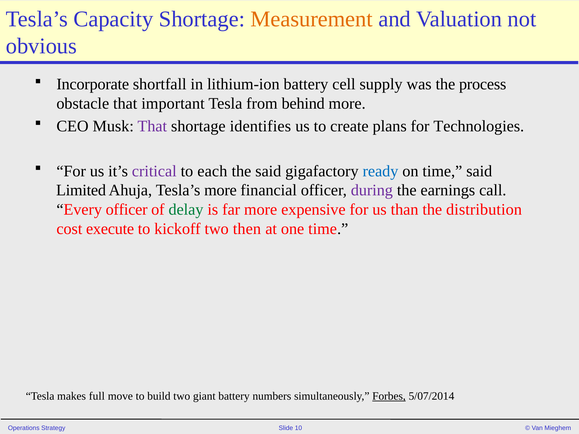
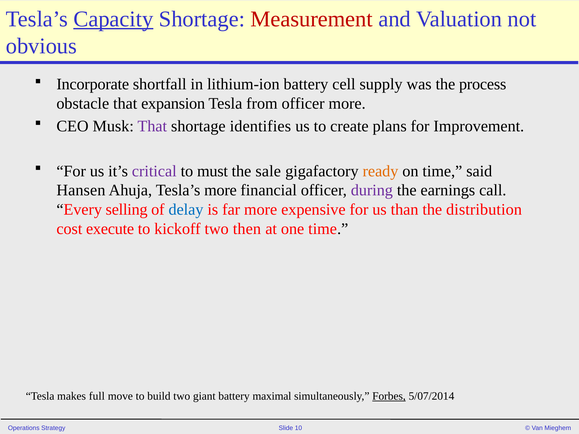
Capacity underline: none -> present
Measurement colour: orange -> red
important: important -> expansion
from behind: behind -> officer
Technologies: Technologies -> Improvement
each: each -> must
the said: said -> sale
ready colour: blue -> orange
Limited: Limited -> Hansen
Every officer: officer -> selling
delay colour: green -> blue
numbers: numbers -> maximal
